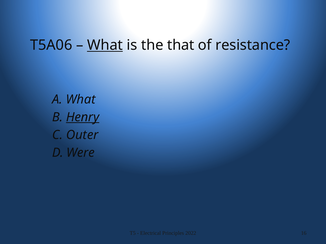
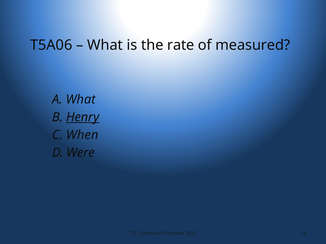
What at (105, 45) underline: present -> none
that: that -> rate
resistance: resistance -> measured
Outer: Outer -> When
